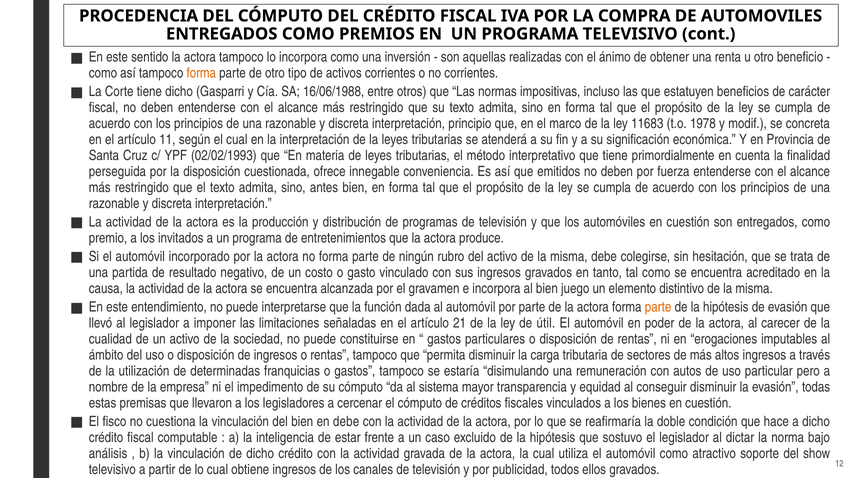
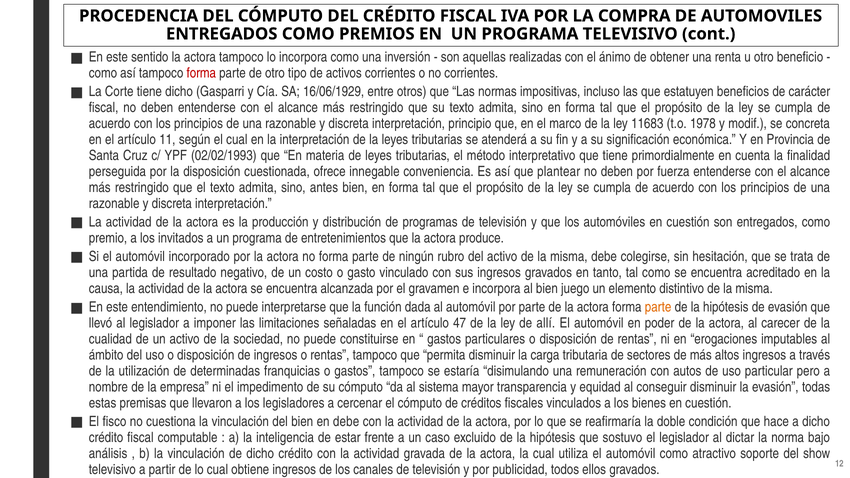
forma at (201, 73) colour: orange -> red
16/06/1988: 16/06/1988 -> 16/06/1929
emitidos: emitidos -> plantear
21: 21 -> 47
útil: útil -> allí
